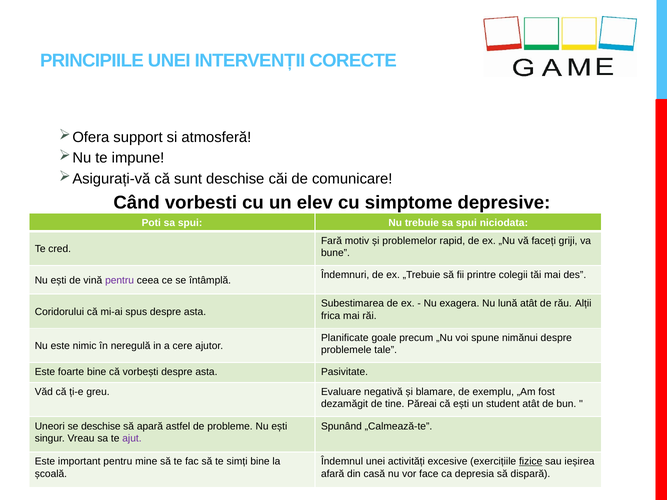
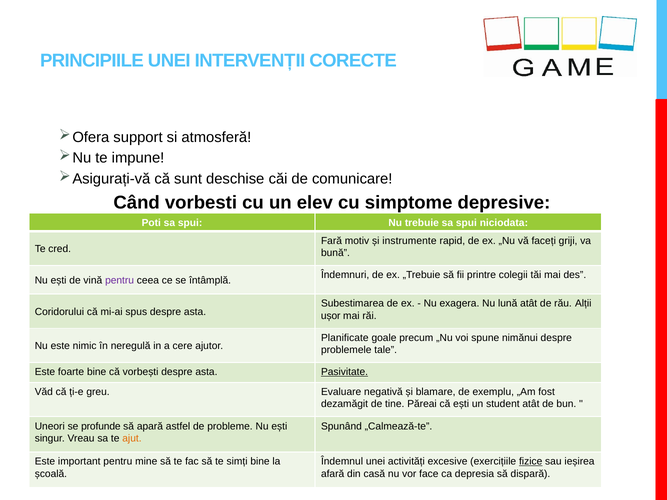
problemelor: problemelor -> instrumente
bune: bune -> bună
frica: frica -> ușor
Pasivitate underline: none -> present
se deschise: deschise -> profunde
ajut colour: purple -> orange
